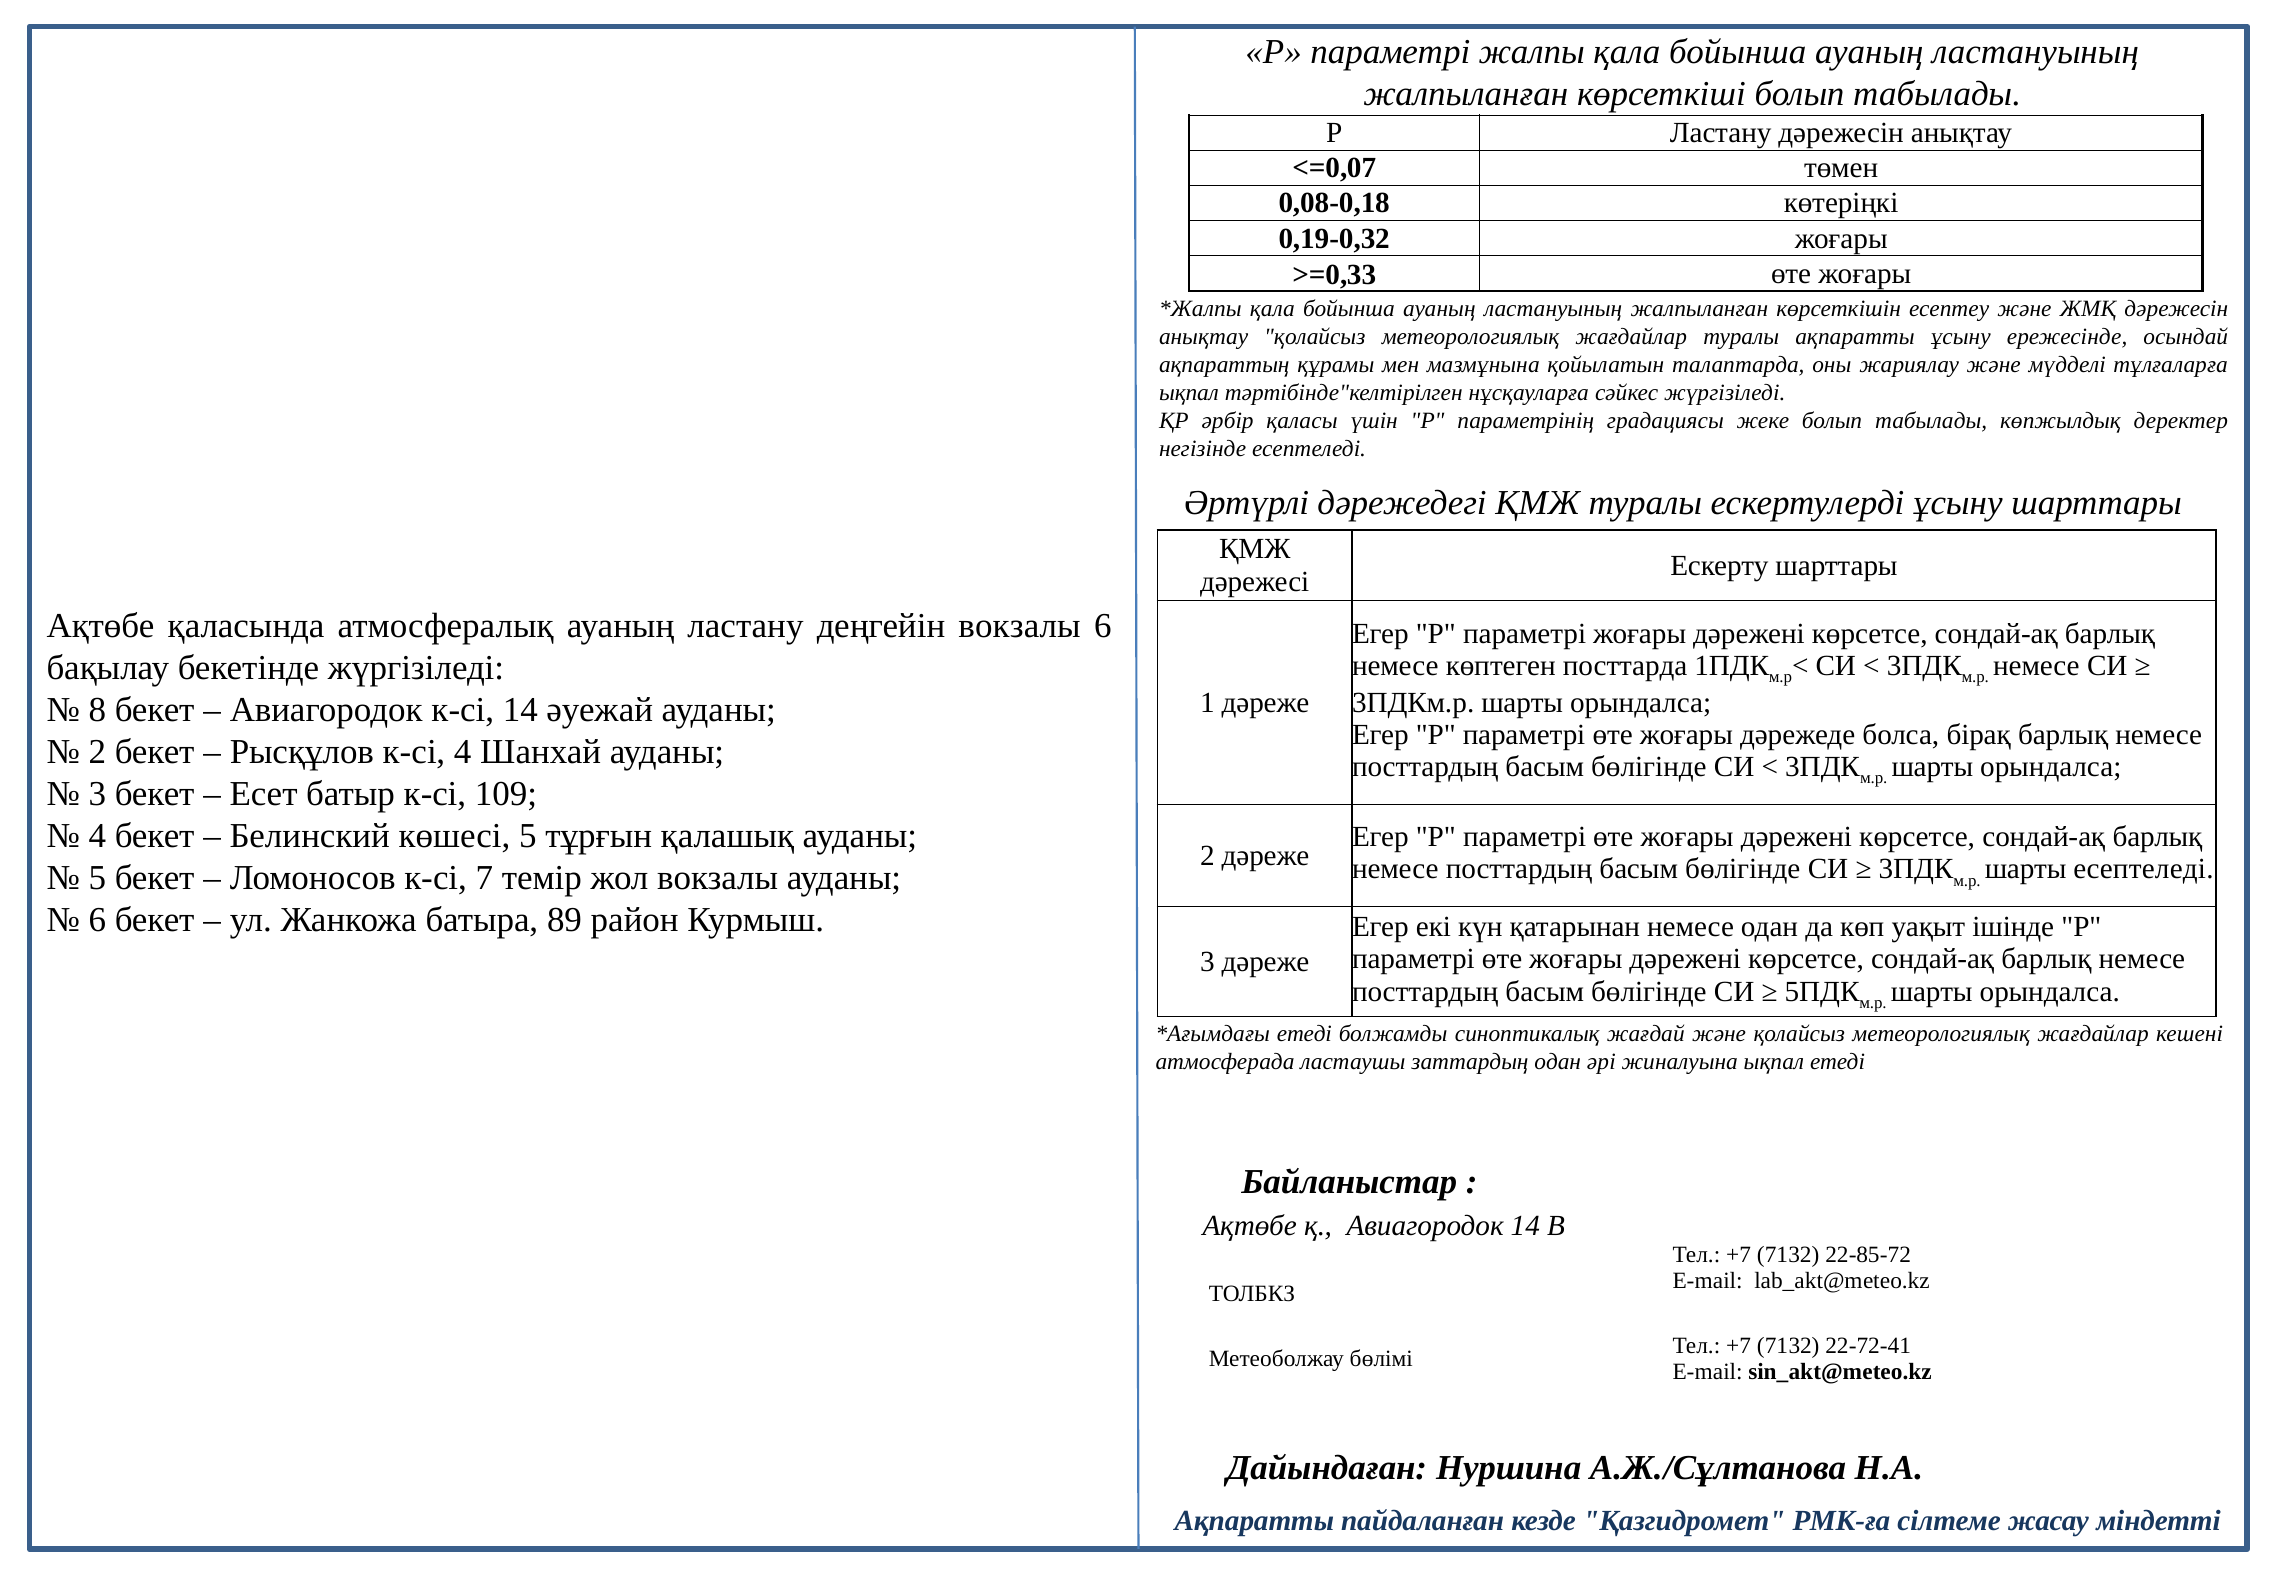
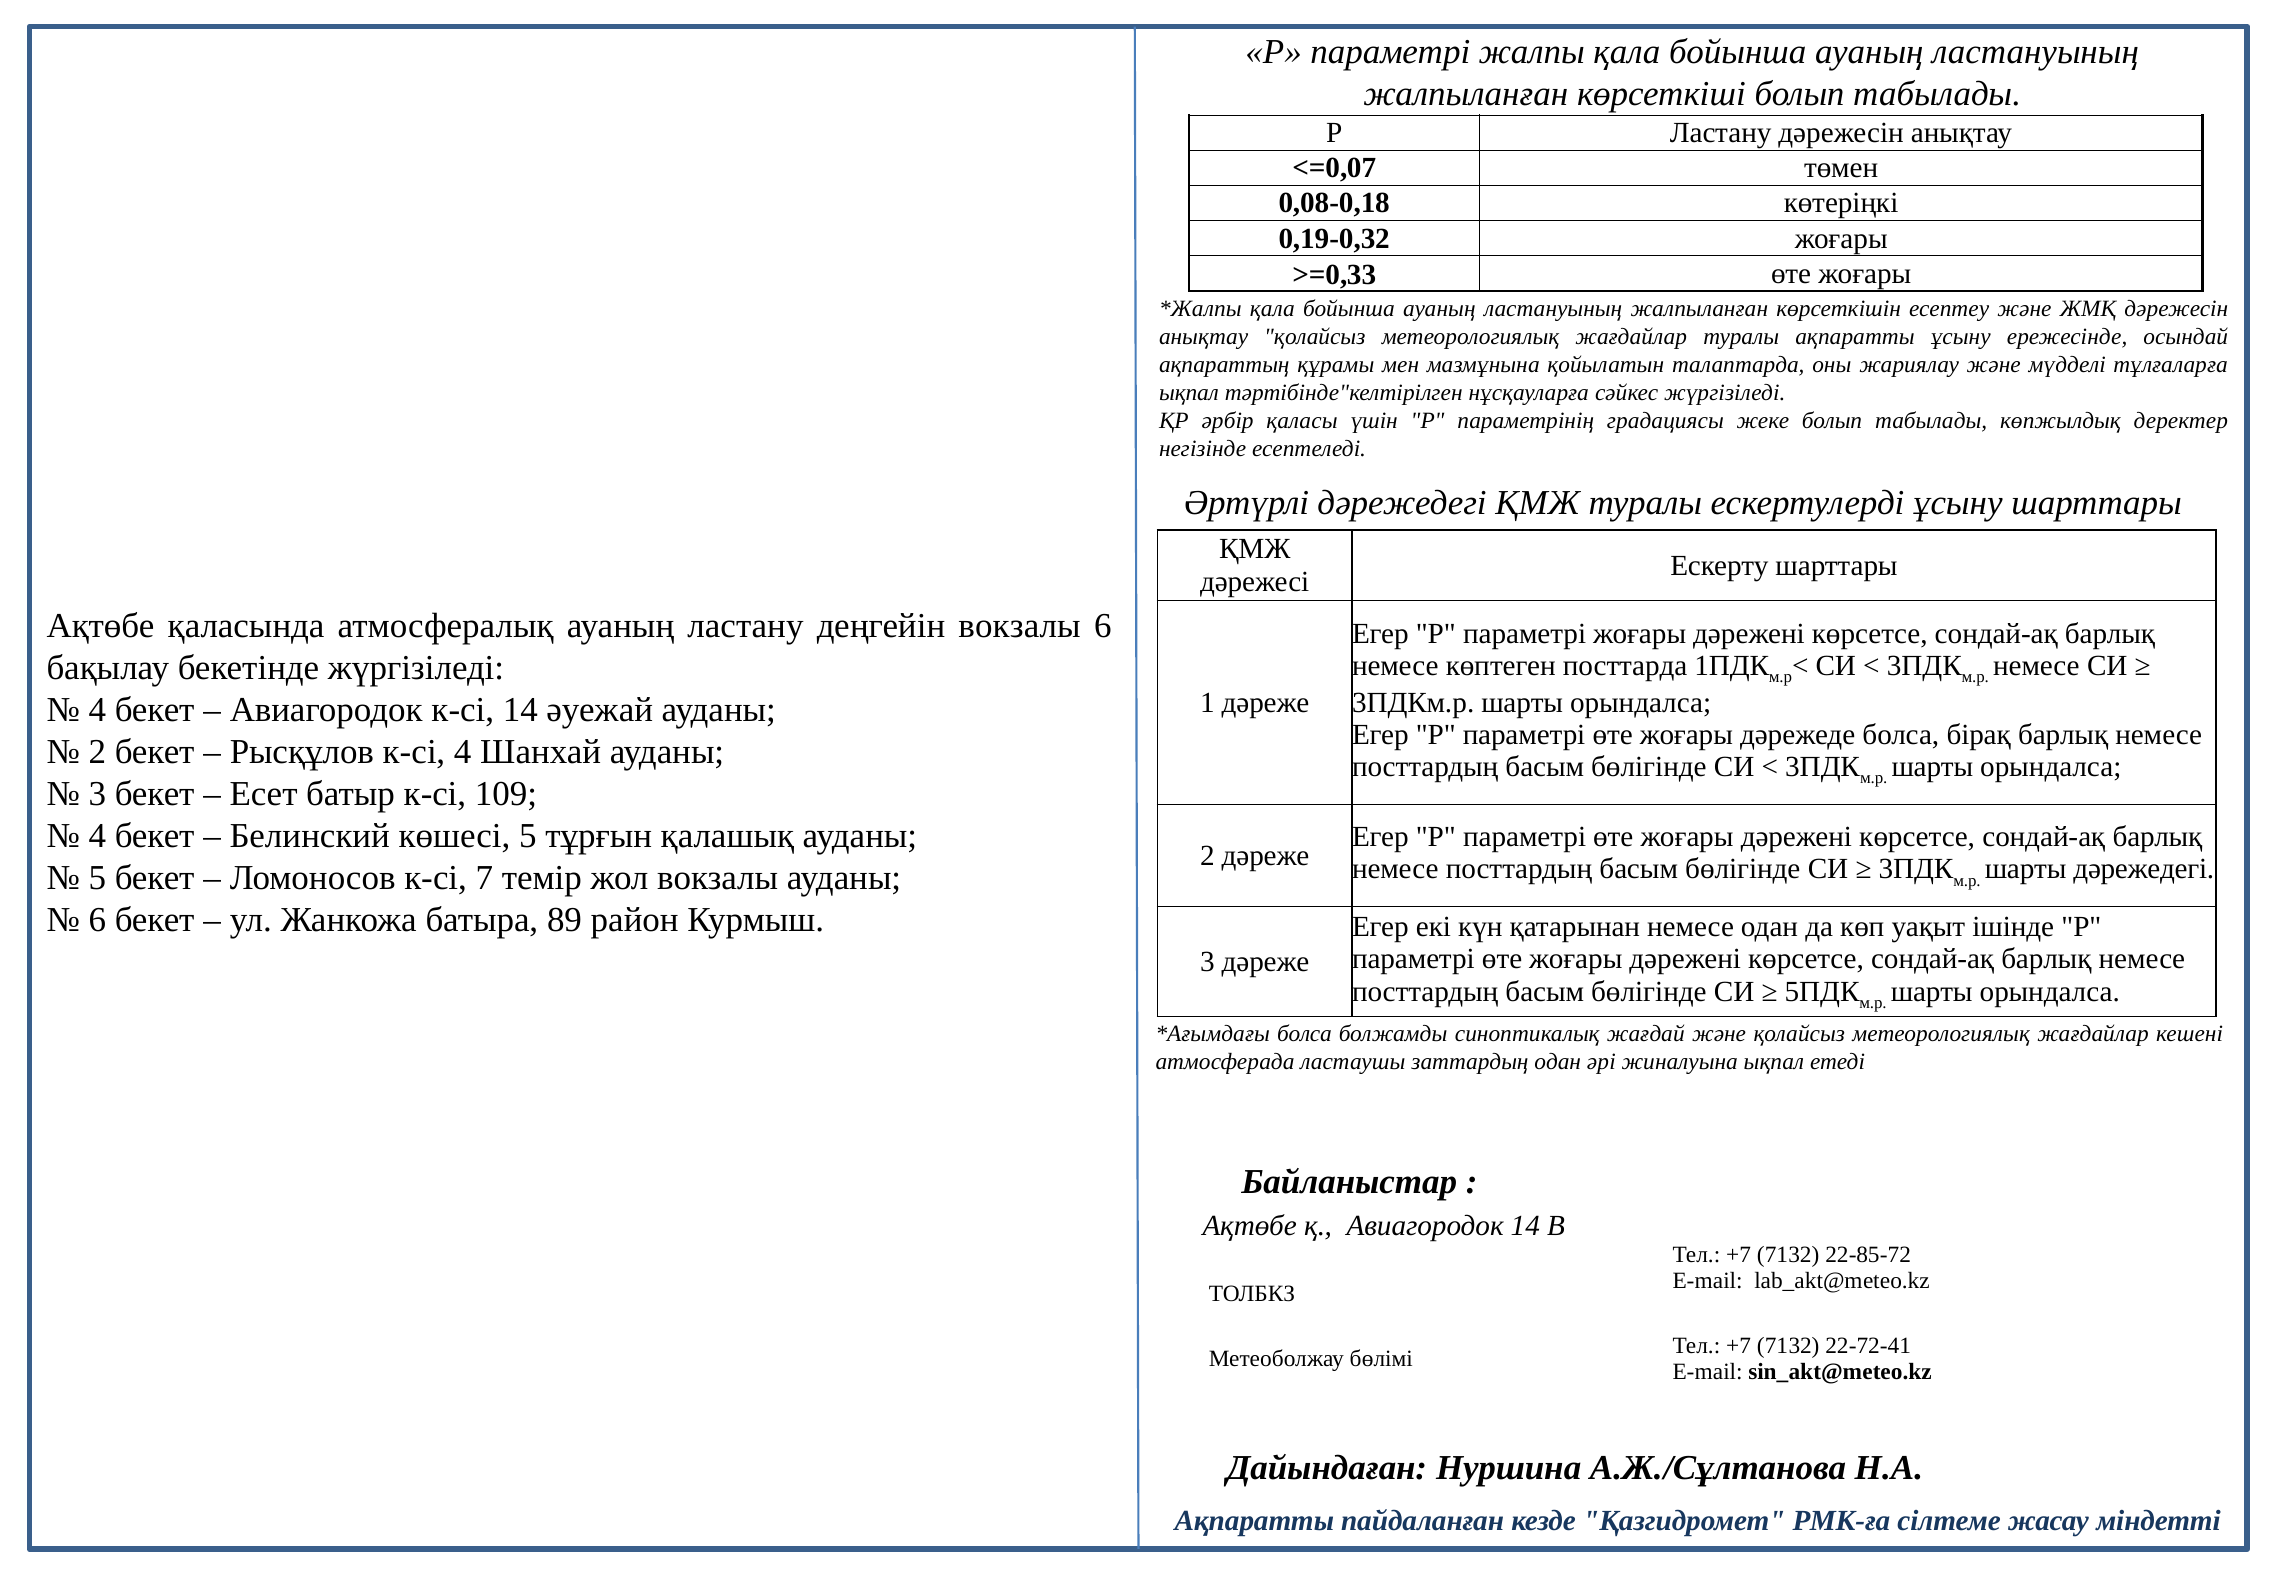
8 at (97, 710): 8 -> 4
шарты есептеледі: есептеледі -> дәрежедегі
етеді at (1304, 1034): етеді -> болса
